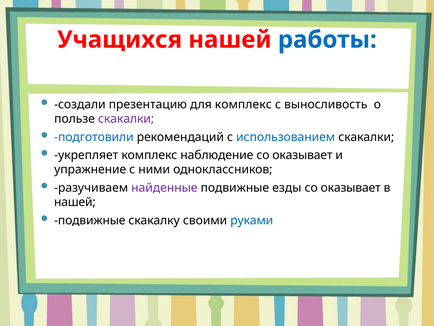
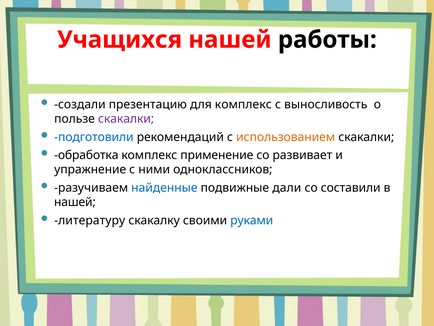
работы colour: blue -> black
использованием colour: blue -> orange
укрепляет: укрепляет -> обработка
наблюдение: наблюдение -> применение
оказывает at (302, 155): оказывает -> развивает
найденные colour: purple -> blue
езды: езды -> дали
оказывает at (351, 188): оказывает -> составили
подвижные at (90, 220): подвижные -> литературу
